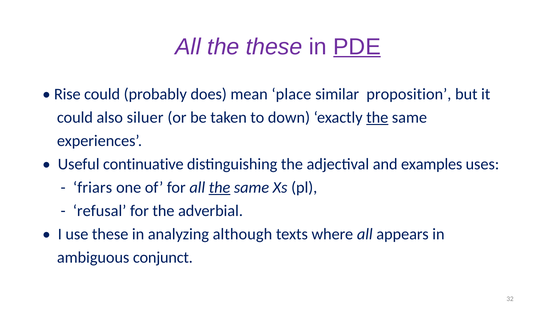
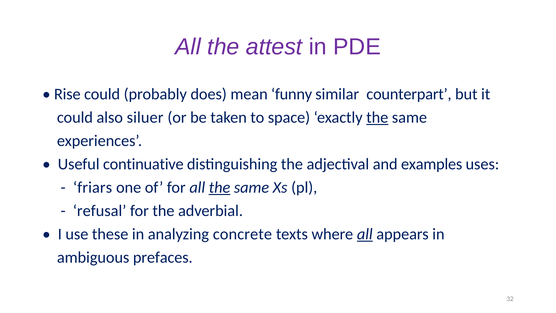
the these: these -> attest
PDE underline: present -> none
place: place -> funny
proposition: proposition -> counterpart
down: down -> space
although: although -> concrete
all at (365, 234) underline: none -> present
conjunct: conjunct -> prefaces
